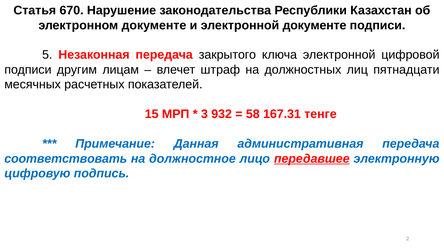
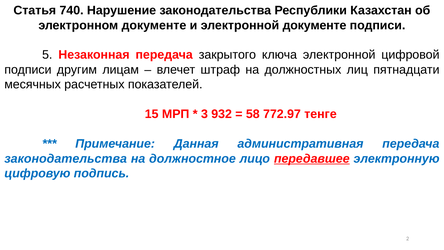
670: 670 -> 740
167.31: 167.31 -> 772.97
соответствовать at (66, 158): соответствовать -> законодательства
